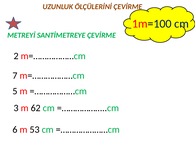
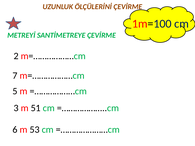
62: 62 -> 51
